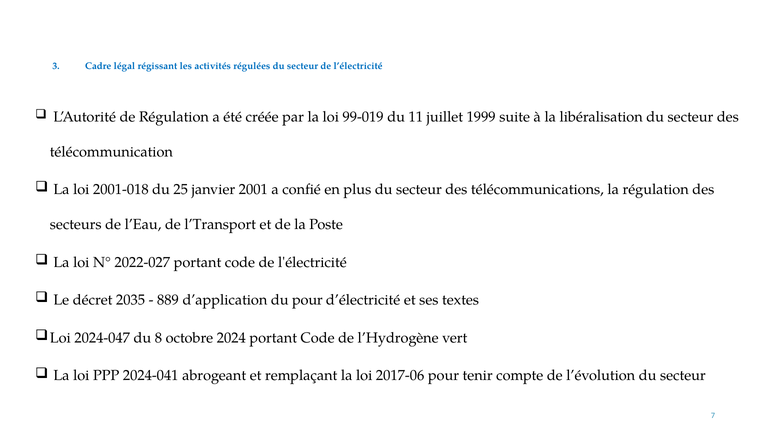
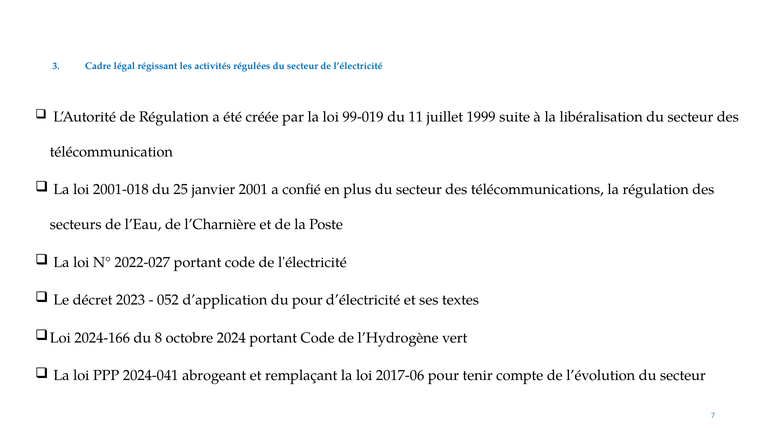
l’Transport: l’Transport -> l’Charnière
2035: 2035 -> 2023
889: 889 -> 052
2024-047: 2024-047 -> 2024-166
